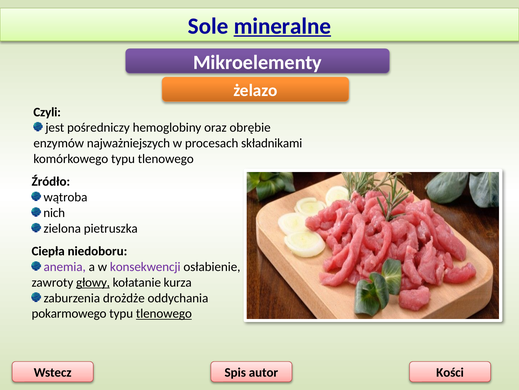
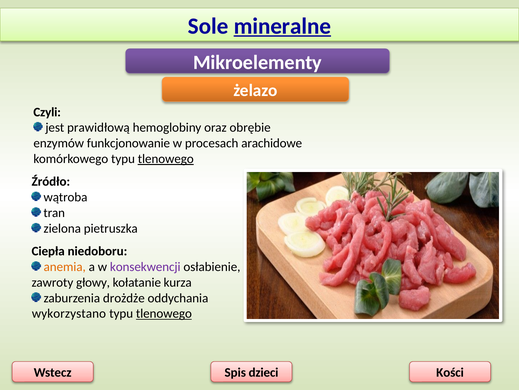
pośredniczy: pośredniczy -> prawidłową
najważniejszych: najważniejszych -> funkcjonowanie
składnikami: składnikami -> arachidowe
tlenowego at (166, 159) underline: none -> present
nich: nich -> tran
anemia colour: purple -> orange
głowy underline: present -> none
pokarmowego: pokarmowego -> wykorzystano
autor: autor -> dzieci
